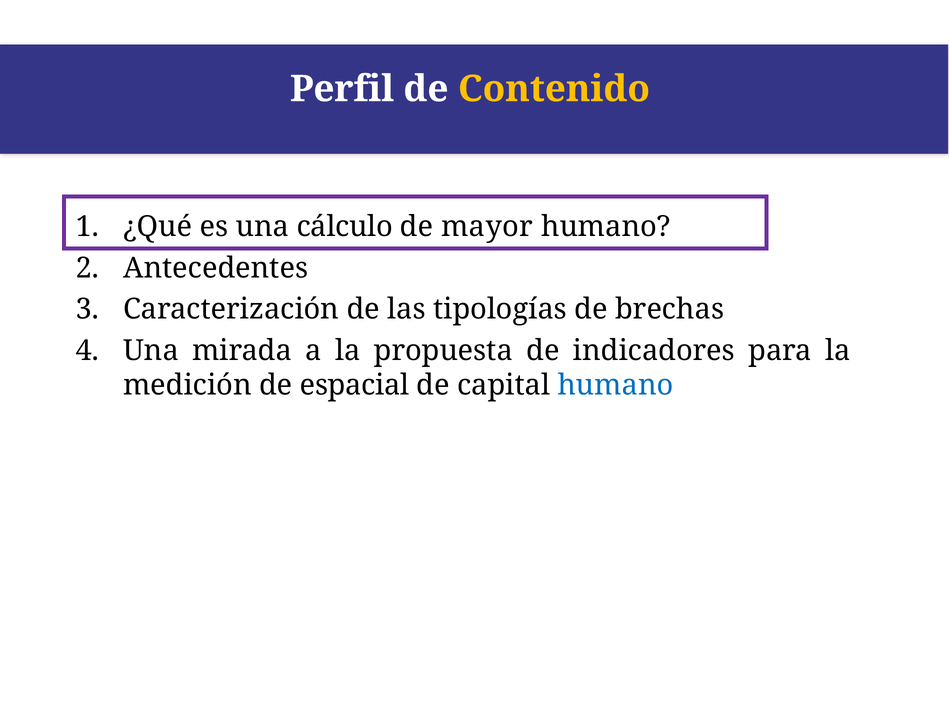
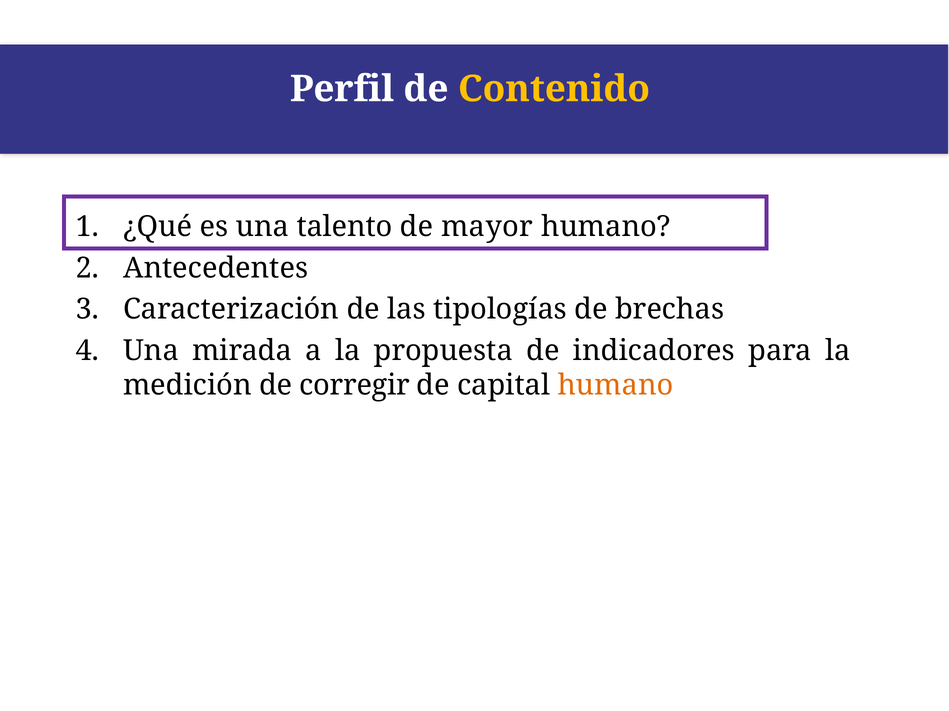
cálculo: cálculo -> talento
espacial: espacial -> corregir
humano at (616, 386) colour: blue -> orange
